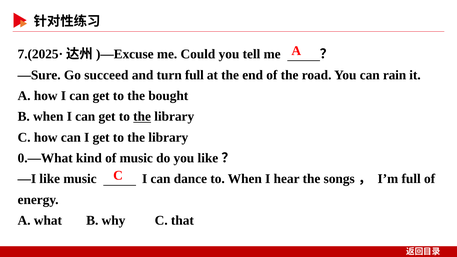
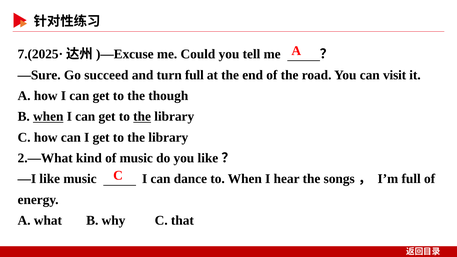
rain: rain -> visit
bought: bought -> though
when at (48, 117) underline: none -> present
0.—What: 0.—What -> 2.—What
